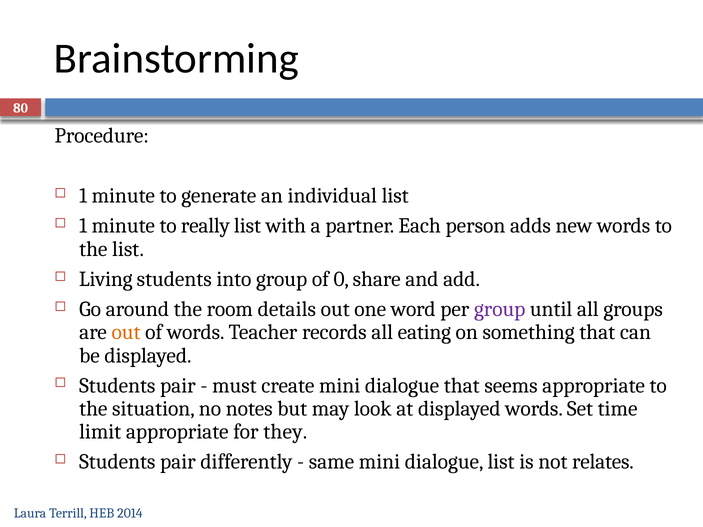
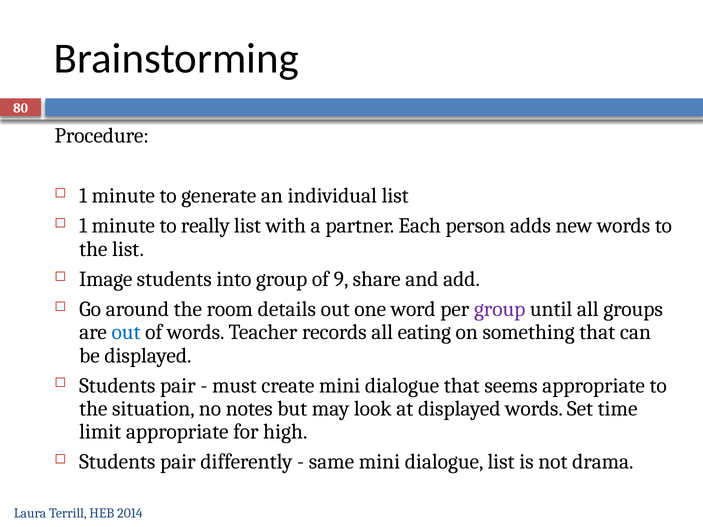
Living: Living -> Image
0: 0 -> 9
out at (126, 332) colour: orange -> blue
they: they -> high
relates: relates -> drama
